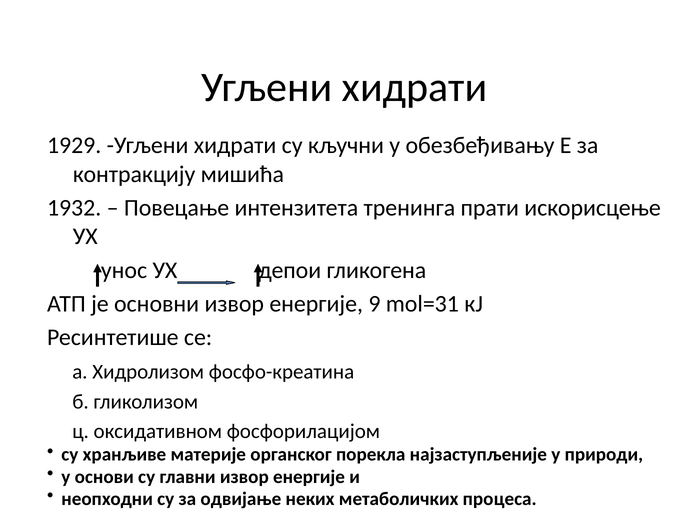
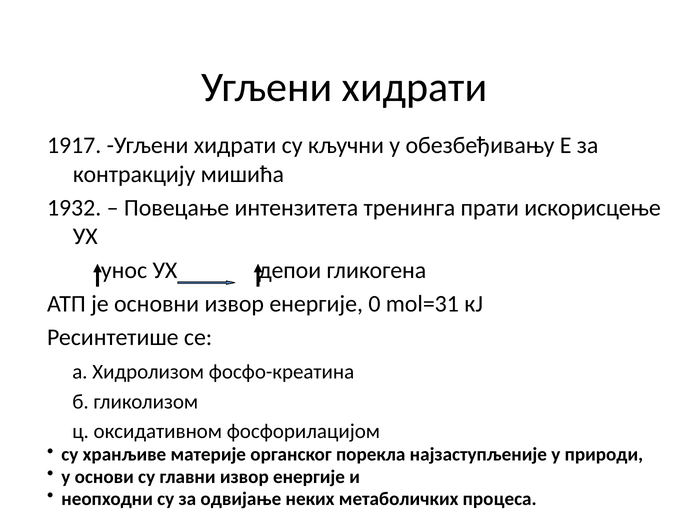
1929: 1929 -> 1917
9: 9 -> 0
